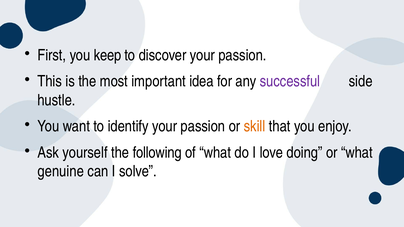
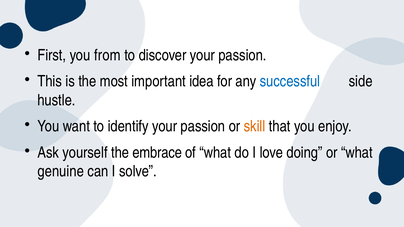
keep: keep -> from
successful colour: purple -> blue
following: following -> embrace
